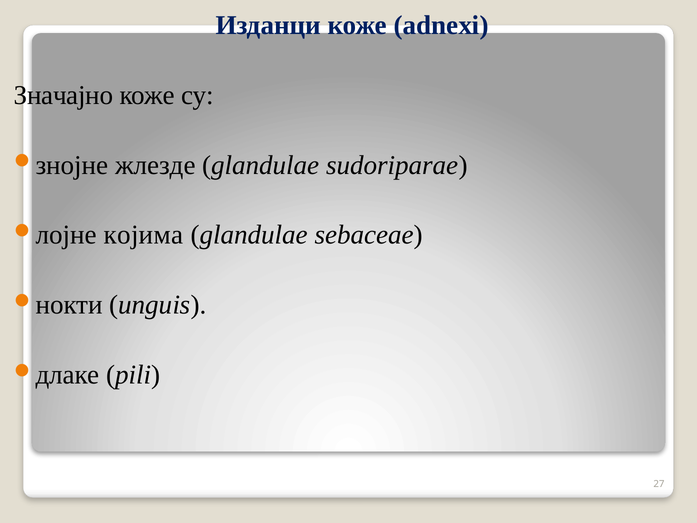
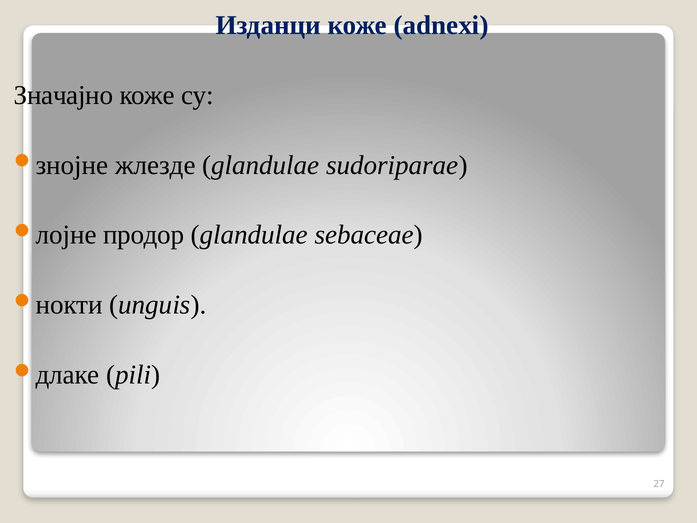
којима: којима -> продор
